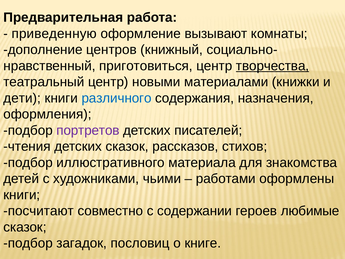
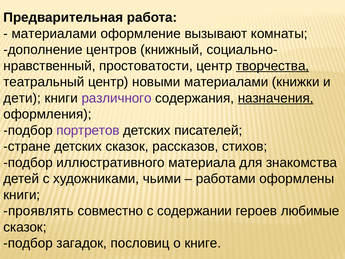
приведенную at (54, 34): приведенную -> материалами
приготовиться: приготовиться -> простоватости
различного colour: blue -> purple
назначения underline: none -> present
чтения: чтения -> стране
посчитают: посчитают -> проявлять
